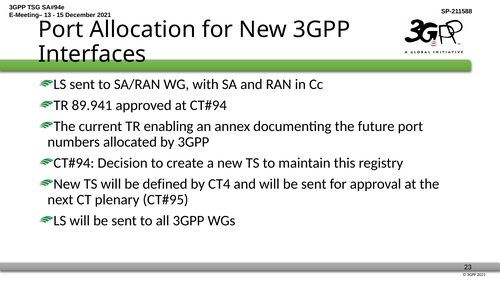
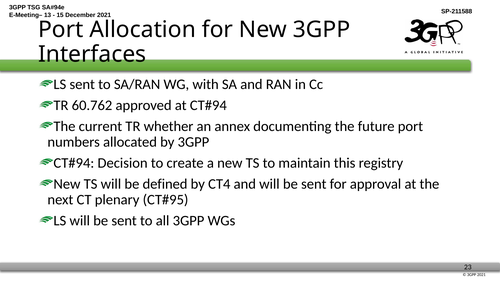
89.941: 89.941 -> 60.762
enabling: enabling -> whether
